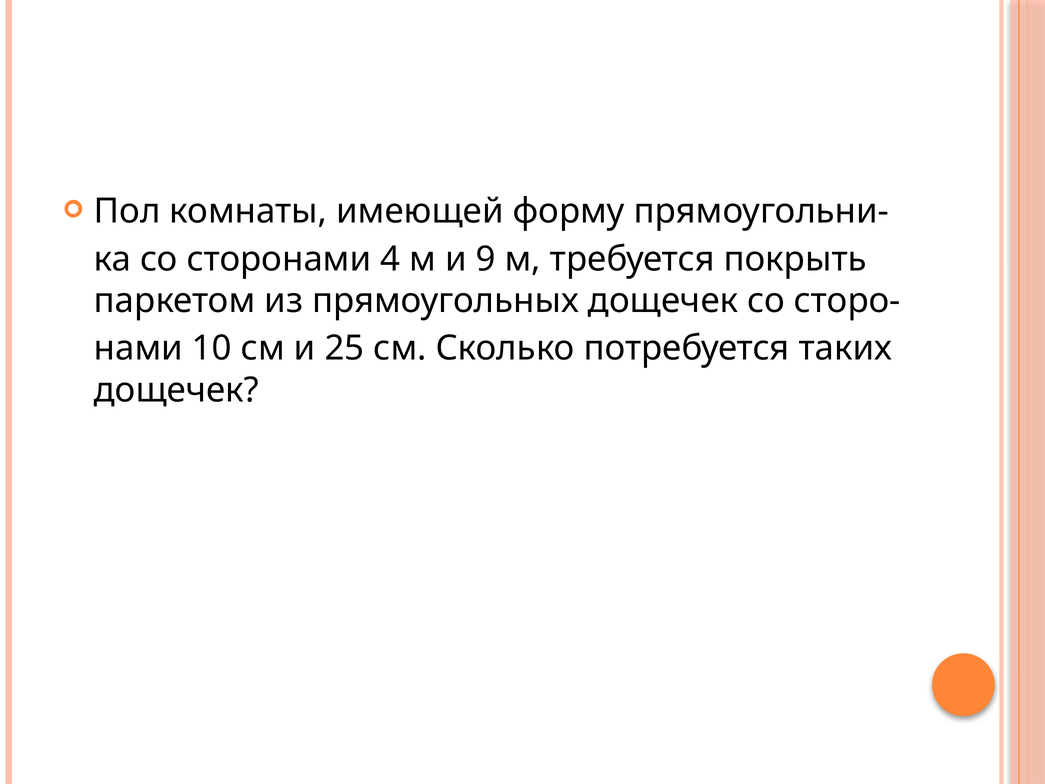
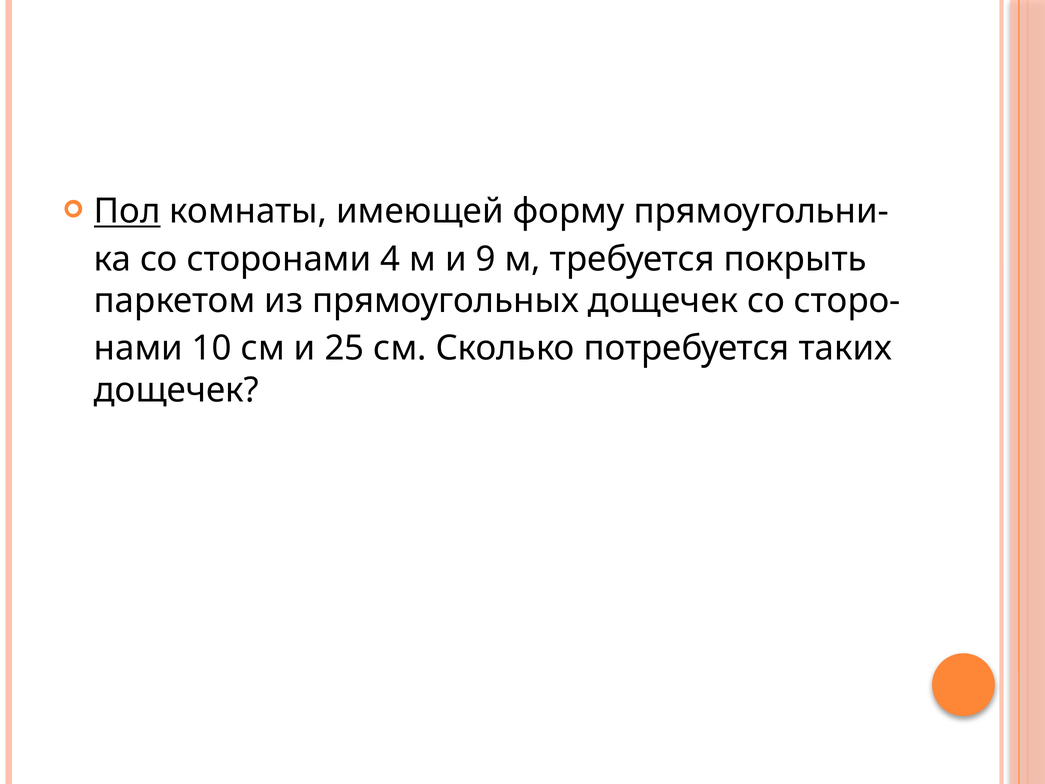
Пол underline: none -> present
